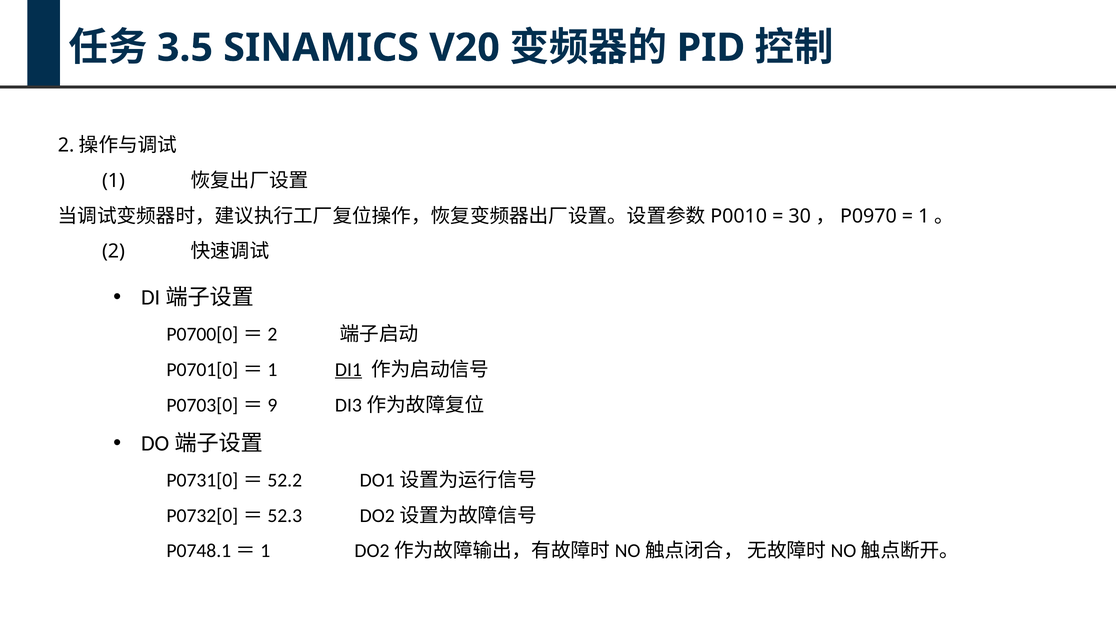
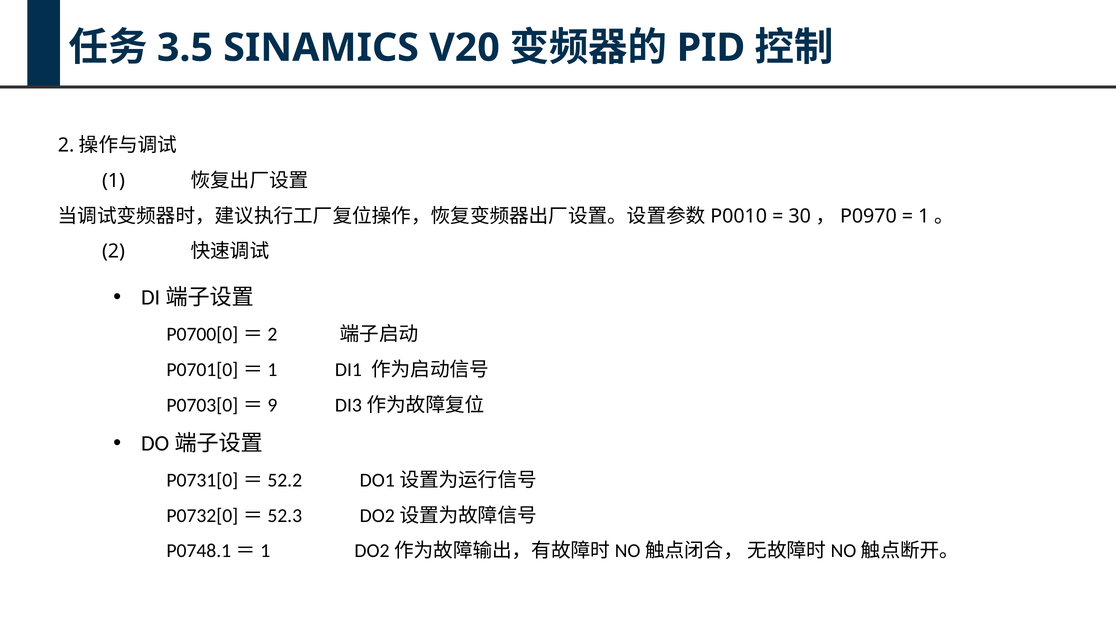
DI1 underline: present -> none
